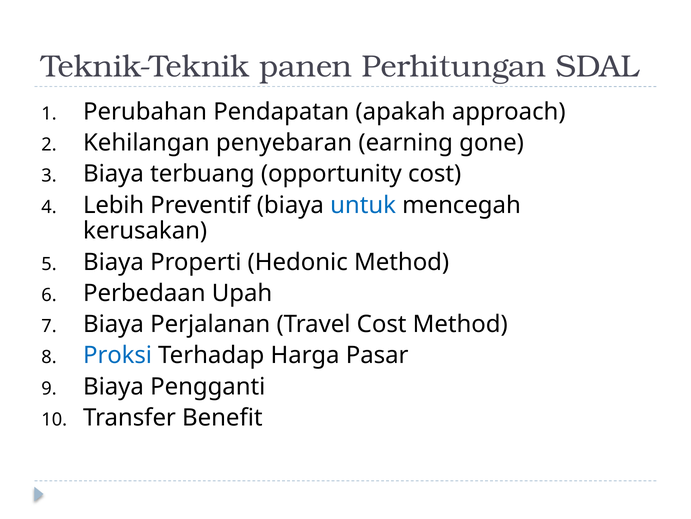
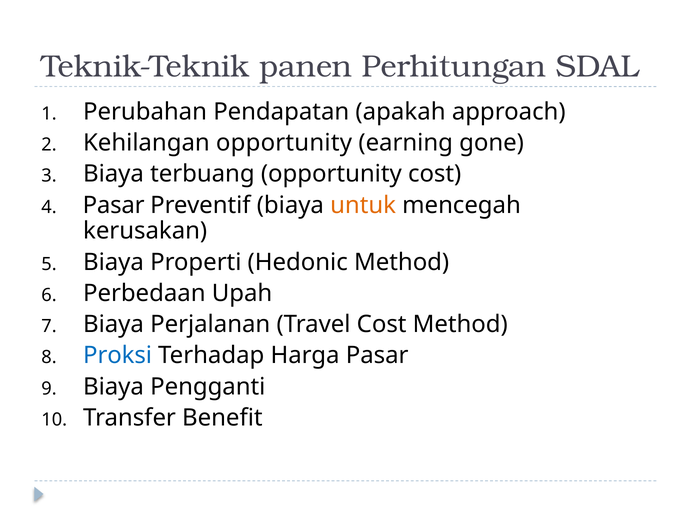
Kehilangan penyebaran: penyebaran -> opportunity
Lebih at (114, 205): Lebih -> Pasar
untuk colour: blue -> orange
